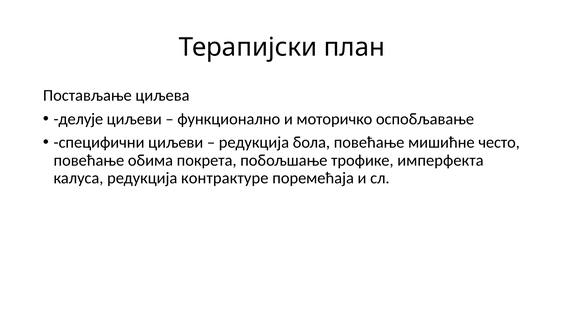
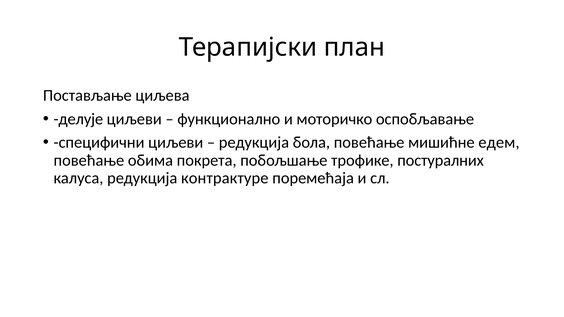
често: често -> едем
имперфекта: имперфекта -> постуралних
